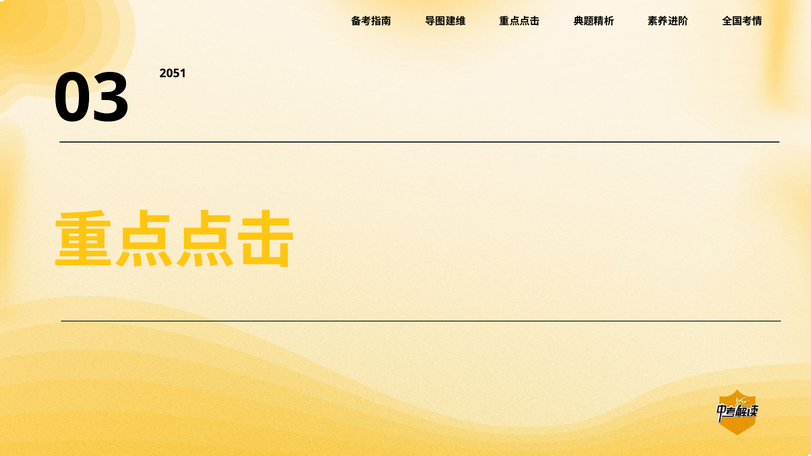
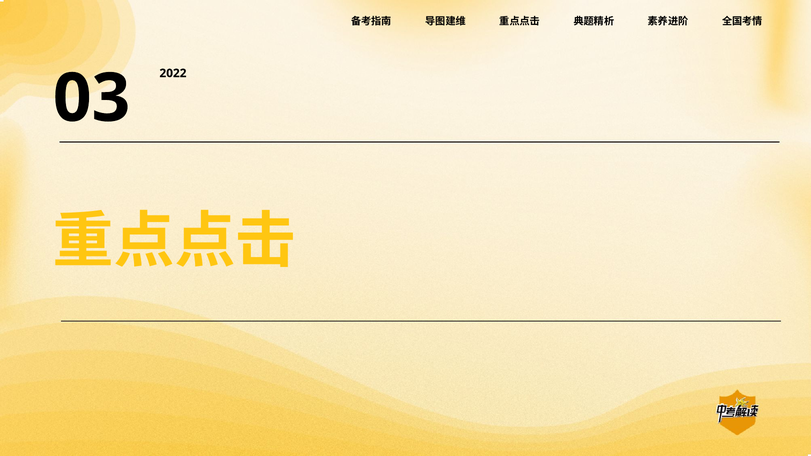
2051: 2051 -> 2022
